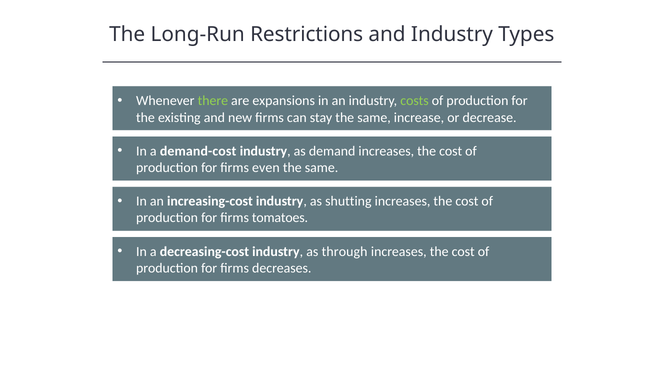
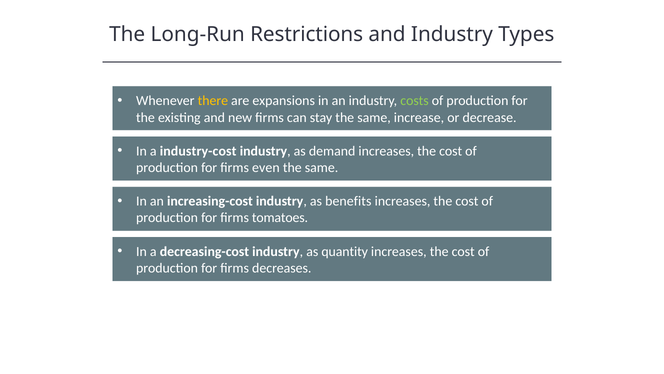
there colour: light green -> yellow
demand-cost: demand-cost -> industry-cost
shutting: shutting -> benefits
through: through -> quantity
